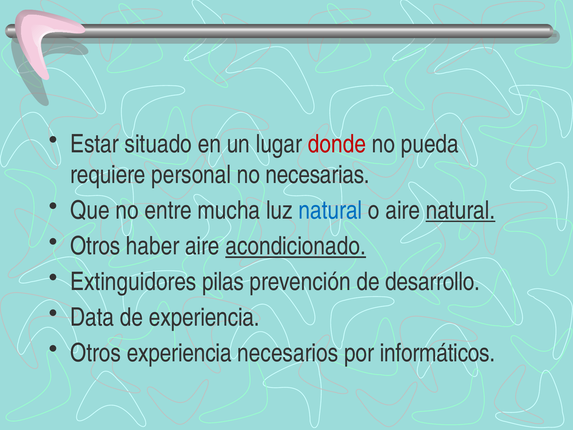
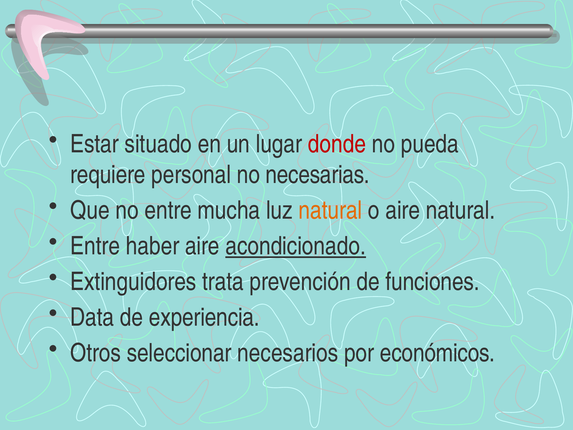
natural at (330, 210) colour: blue -> orange
natural at (461, 210) underline: present -> none
Otros at (95, 246): Otros -> Entre
pilas: pilas -> trata
desarrollo: desarrollo -> funciones
Otros experiencia: experiencia -> seleccionar
informáticos: informáticos -> económicos
